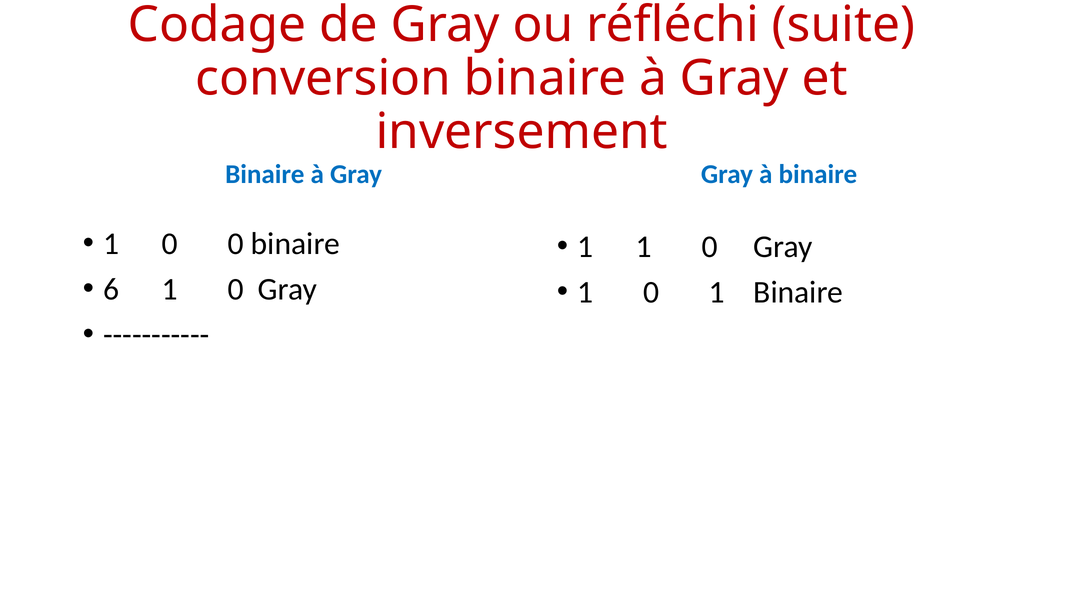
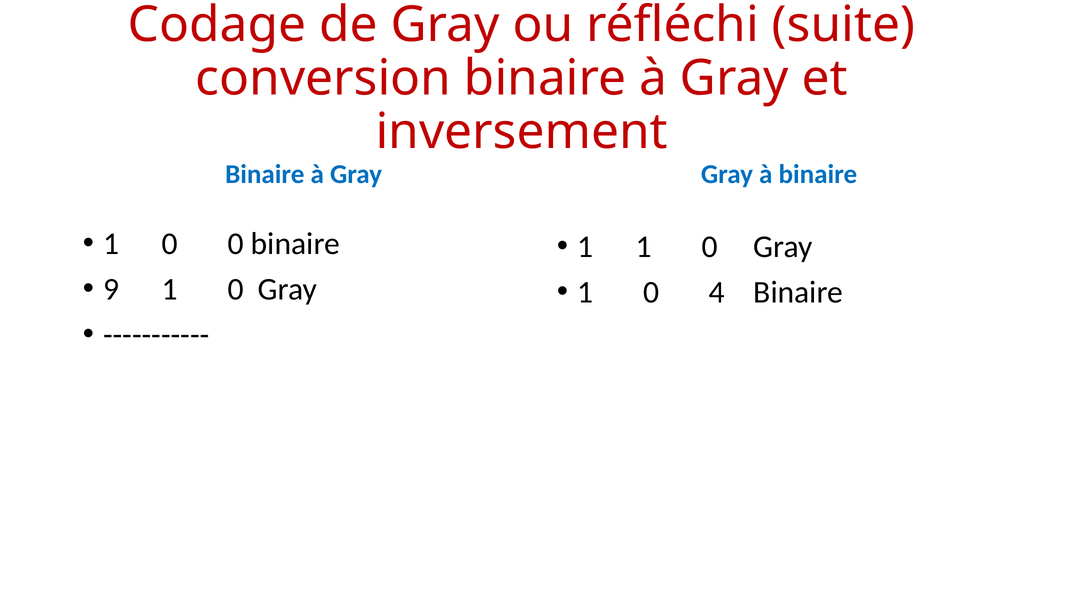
6: 6 -> 9
0 1: 1 -> 4
